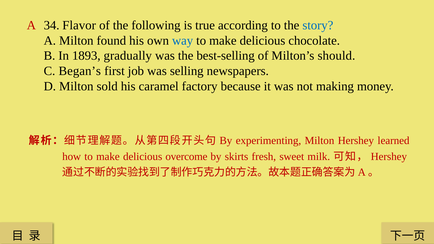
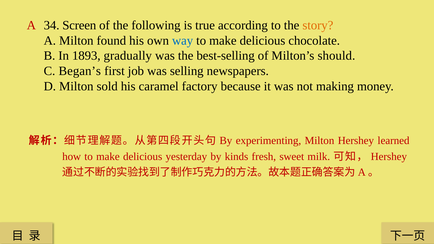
Flavor: Flavor -> Screen
story colour: blue -> orange
overcome: overcome -> yesterday
skirts: skirts -> kinds
